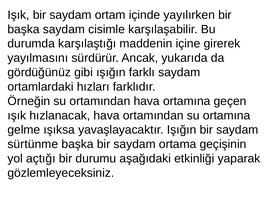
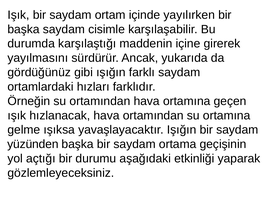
sürtünme: sürtünme -> yüzünden
